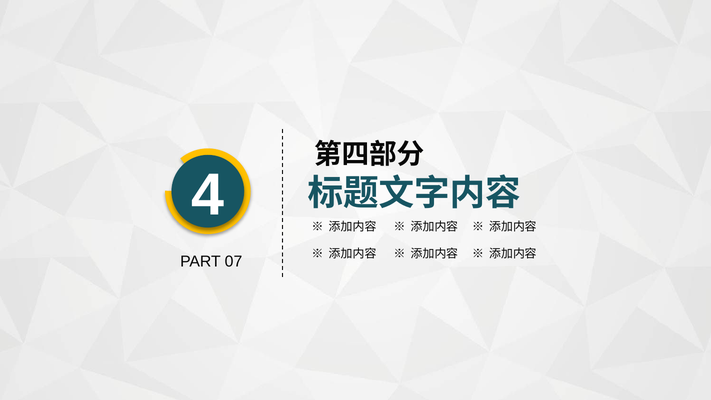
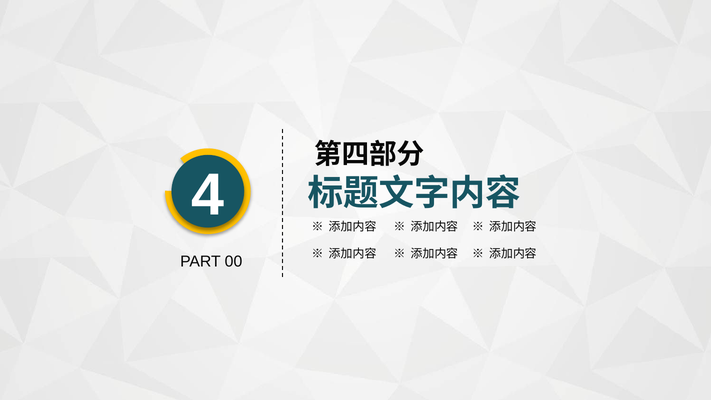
07: 07 -> 00
